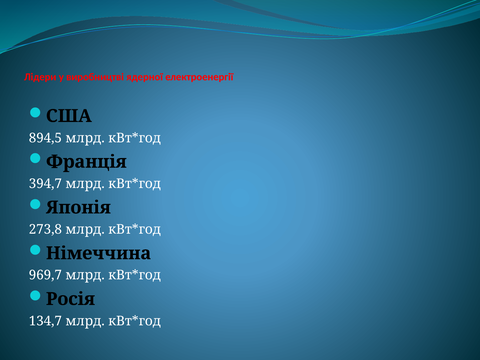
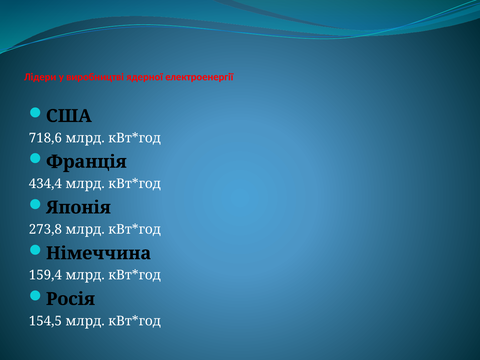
894,5: 894,5 -> 718,6
394,7: 394,7 -> 434,4
969,7: 969,7 -> 159,4
134,7: 134,7 -> 154,5
